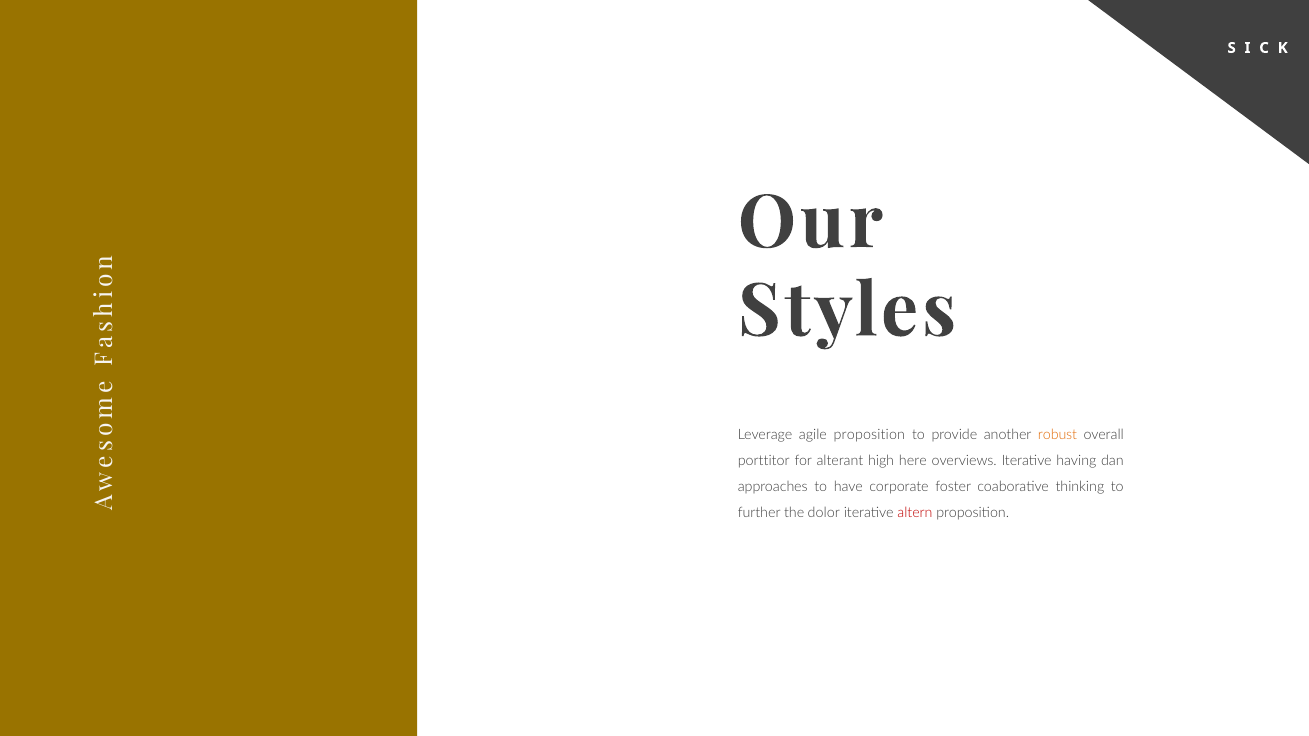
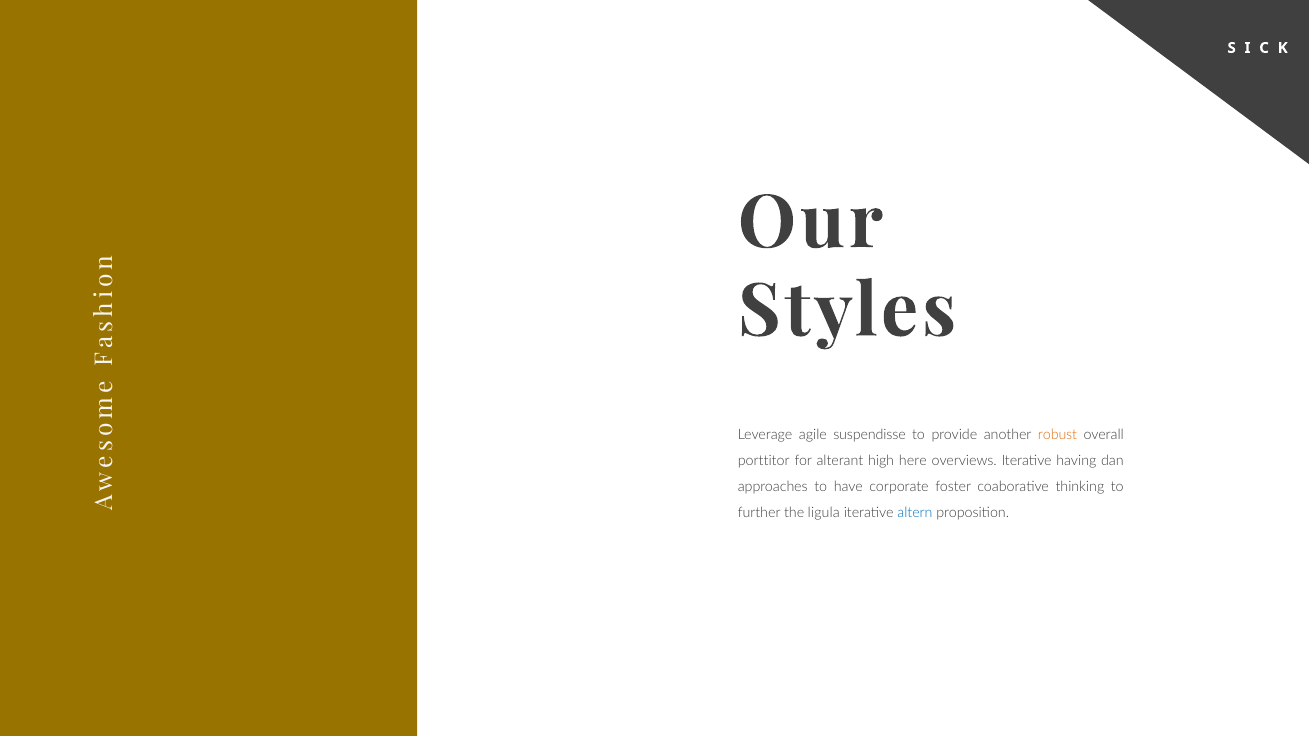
agile proposition: proposition -> suspendisse
dolor: dolor -> ligula
altern colour: red -> blue
